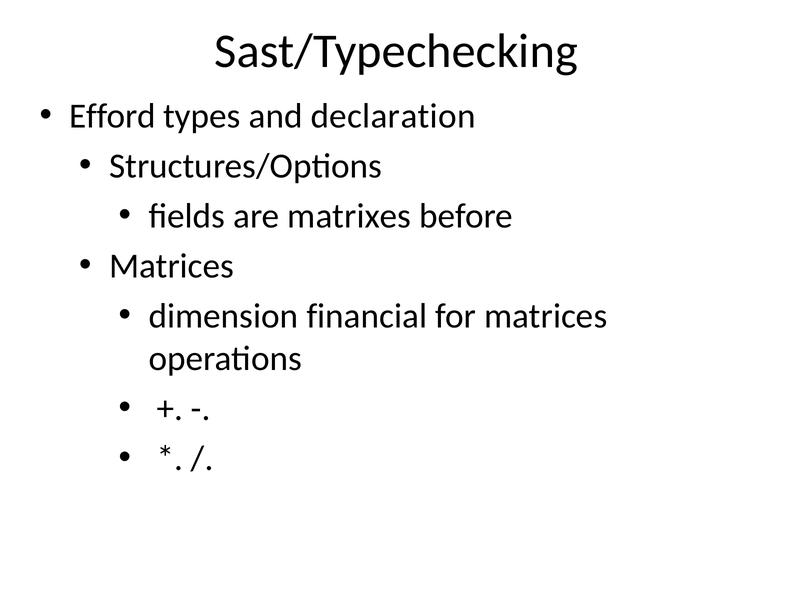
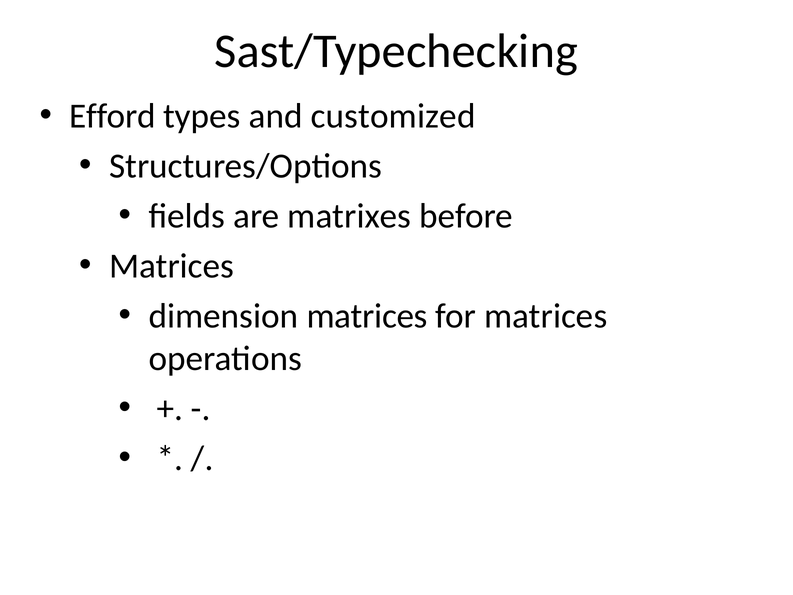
declaration: declaration -> customized
dimension financial: financial -> matrices
